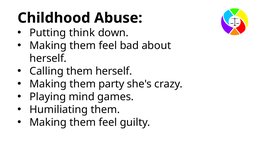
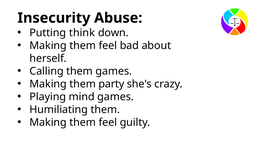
Childhood: Childhood -> Insecurity
them herself: herself -> games
